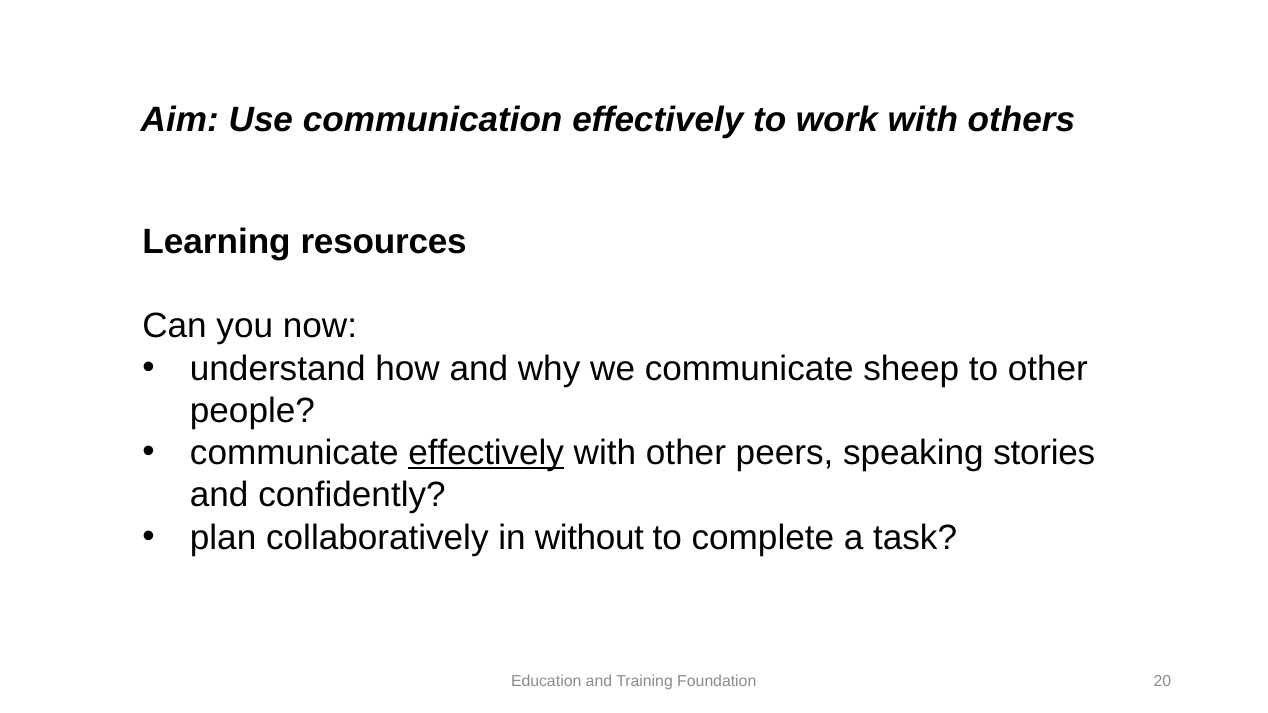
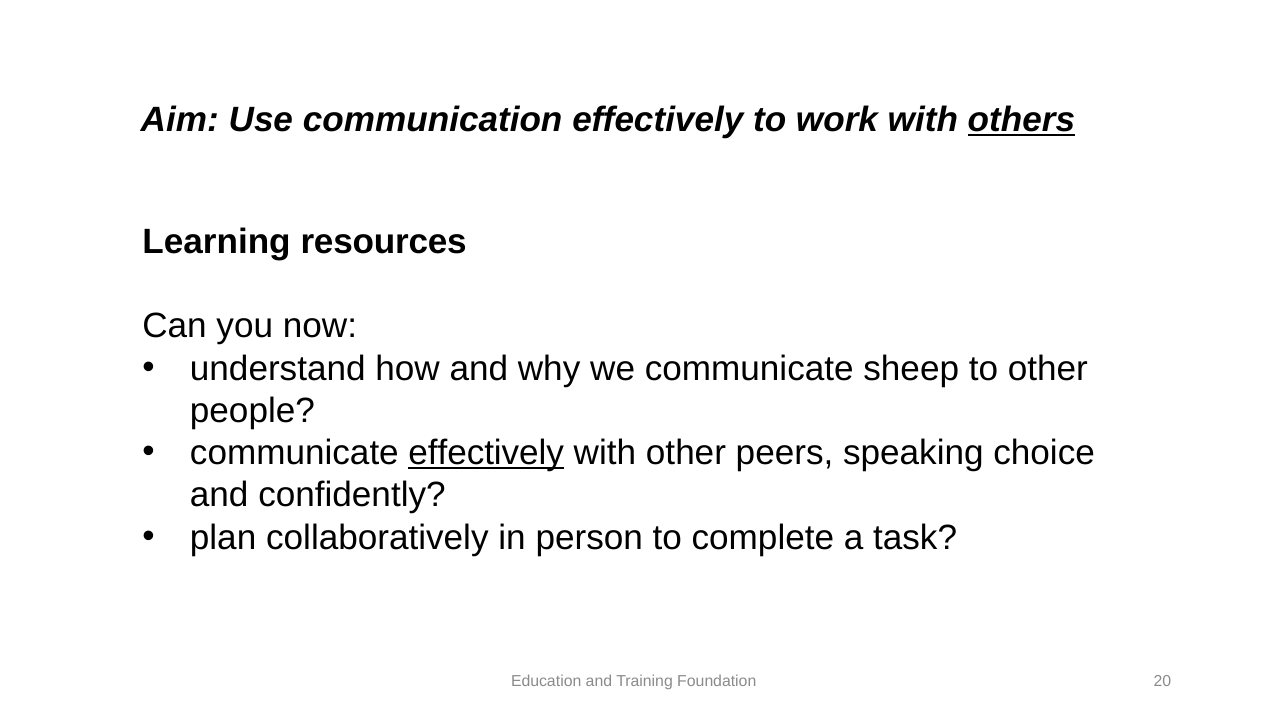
others underline: none -> present
stories: stories -> choice
without: without -> person
